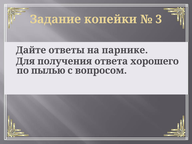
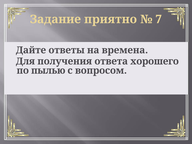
копейки: копейки -> приятно
3: 3 -> 7
парнике: парнике -> времена
